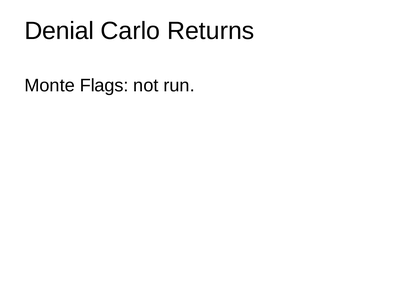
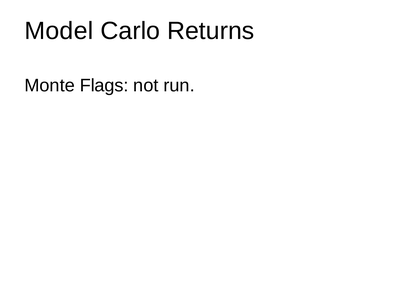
Denial: Denial -> Model
